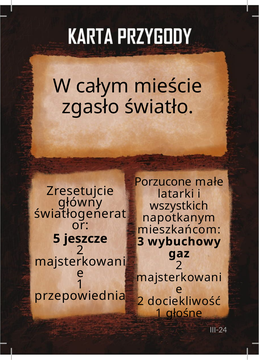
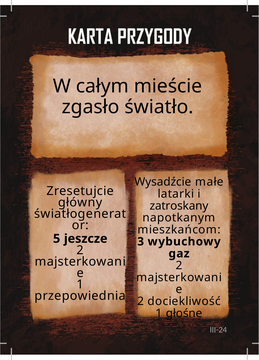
Porzucone: Porzucone -> Wysadźcie
wszystkich: wszystkich -> zatroskany
